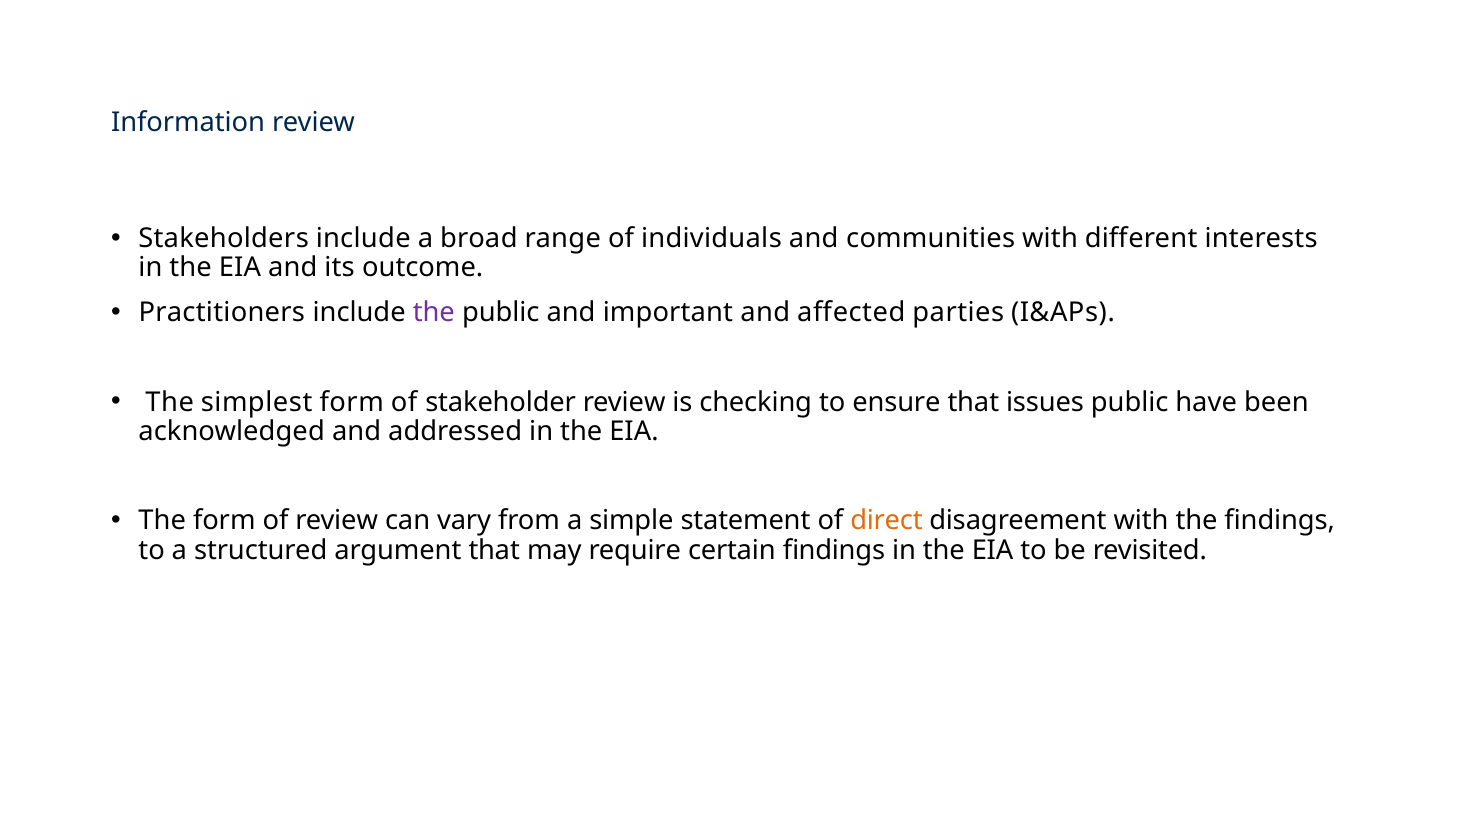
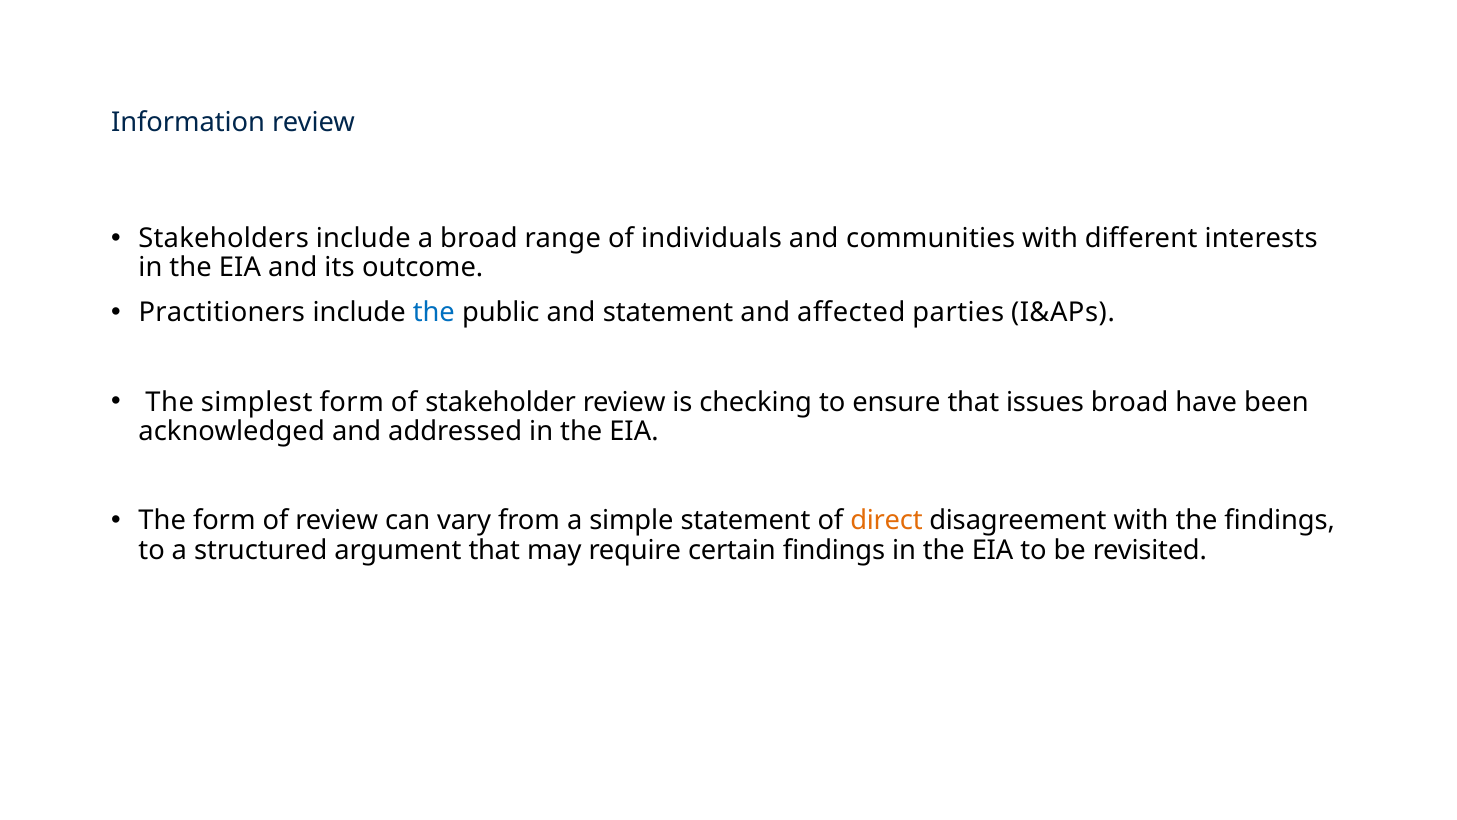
the at (434, 312) colour: purple -> blue
and important: important -> statement
issues public: public -> broad
